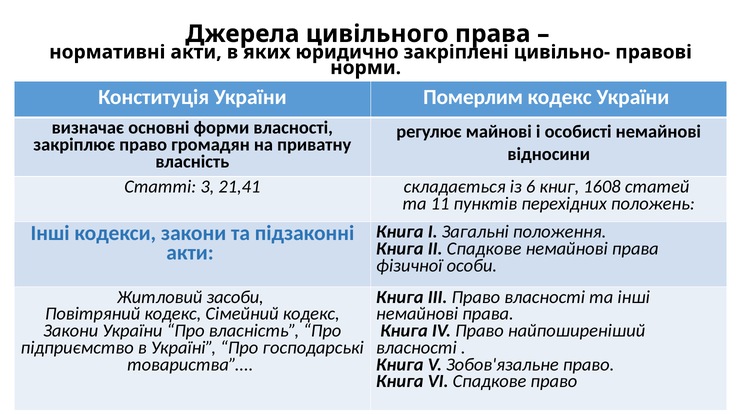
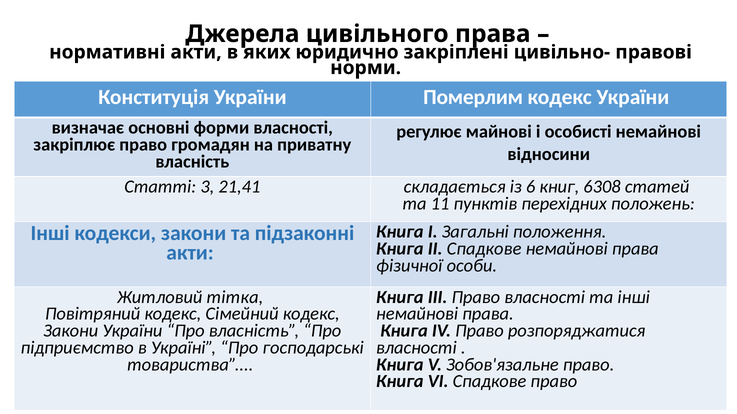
1608: 1608 -> 6308
засоби: засоби -> тітка
найпоширеніший: найпоширеніший -> розпоряджатися
